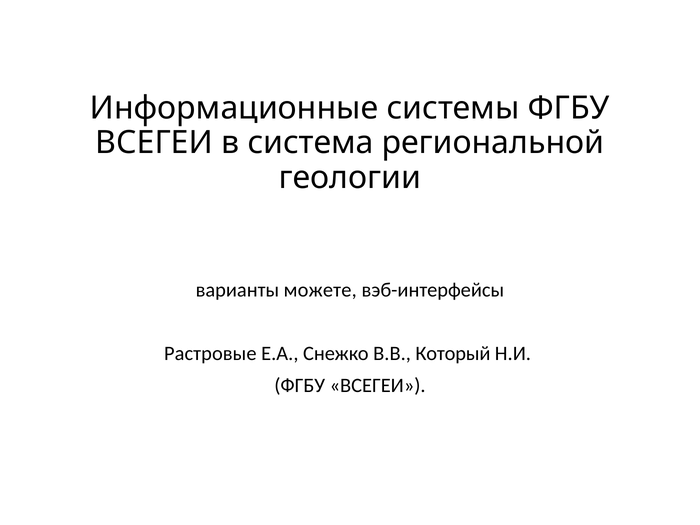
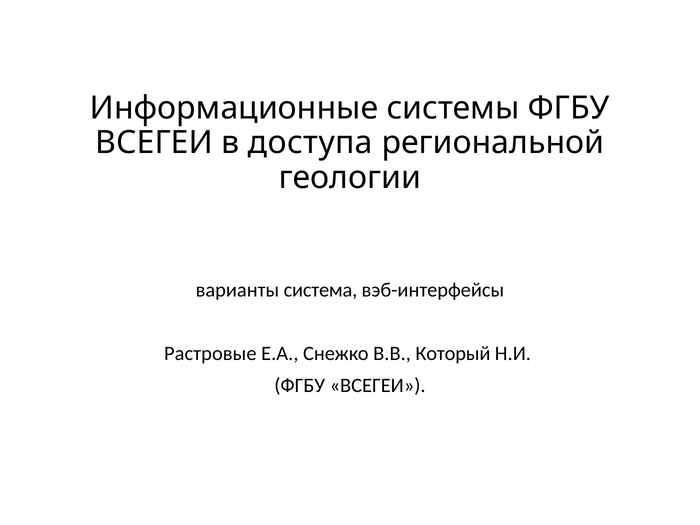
система: система -> доступа
можете: можете -> система
